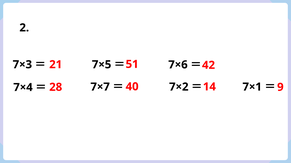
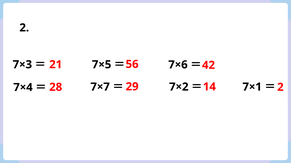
51: 51 -> 56
40: 40 -> 29
14 9: 9 -> 2
